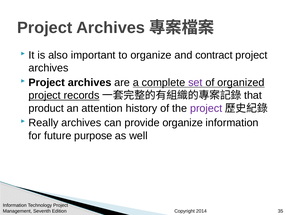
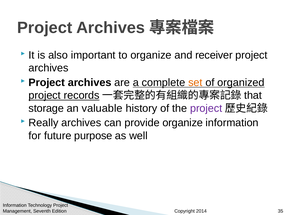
contract: contract -> receiver
set colour: purple -> orange
product: product -> storage
attention: attention -> valuable
